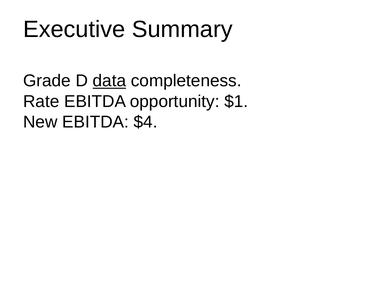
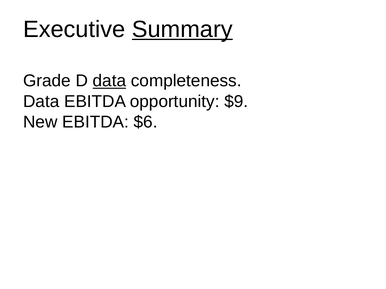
Summary underline: none -> present
Rate at (41, 102): Rate -> Data
$1: $1 -> $9
$4: $4 -> $6
